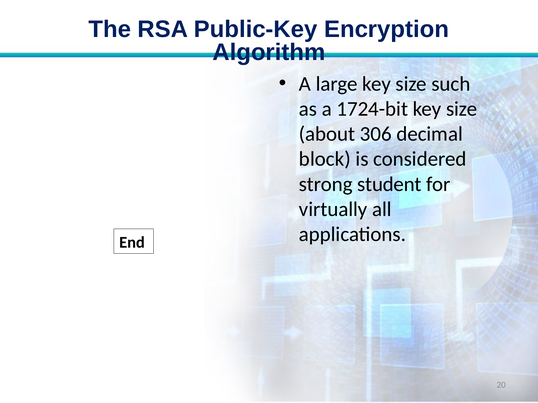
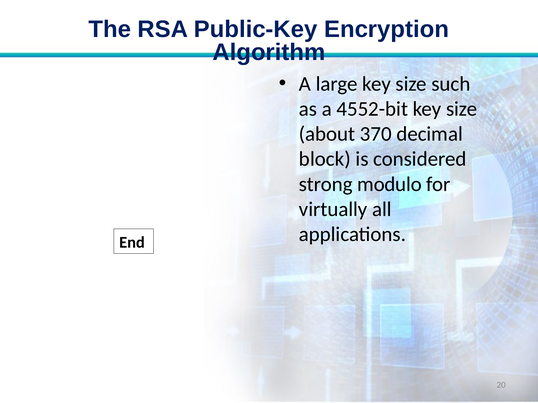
1724-bit: 1724-bit -> 4552-bit
306: 306 -> 370
student: student -> modulo
